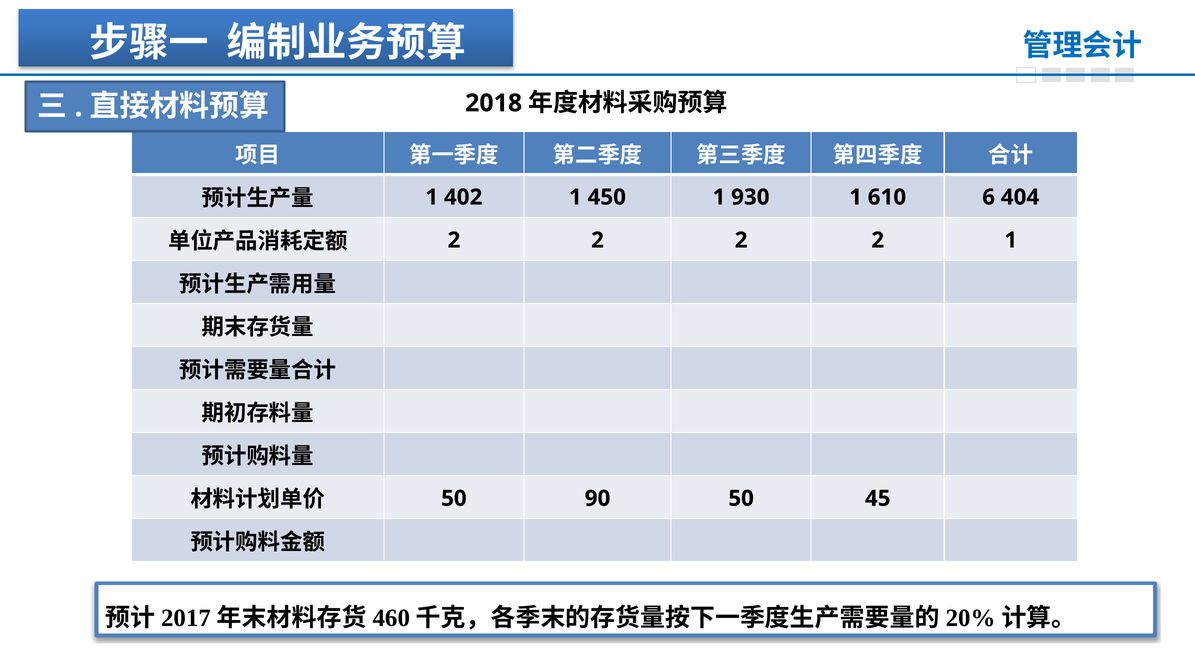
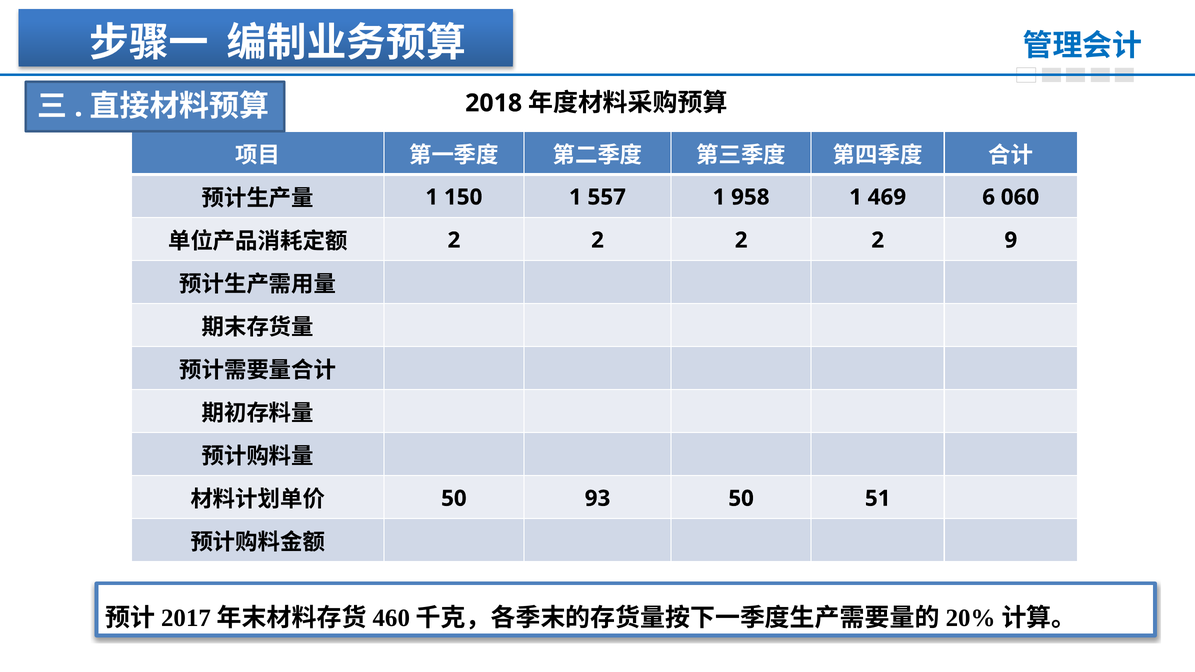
402: 402 -> 150
450: 450 -> 557
930: 930 -> 958
610: 610 -> 469
404: 404 -> 060
2 1: 1 -> 9
90: 90 -> 93
45: 45 -> 51
